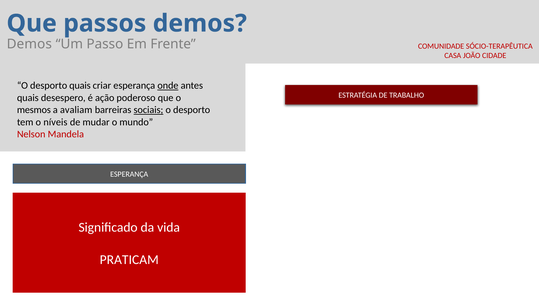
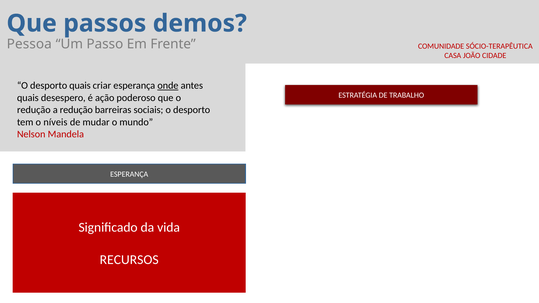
Demos at (29, 44): Demos -> Pessoa
mesmos at (34, 110): mesmos -> redução
a avaliam: avaliam -> redução
sociais underline: present -> none
PRATICAM: PRATICAM -> RECURSOS
